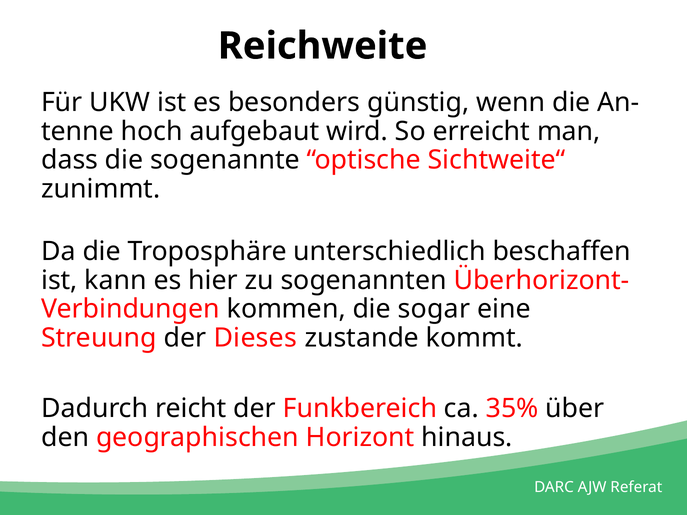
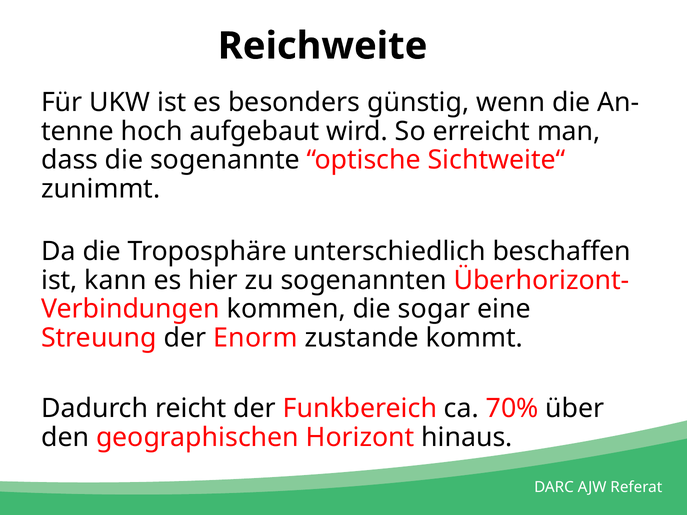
Dieses: Dieses -> Enorm
35%: 35% -> 70%
